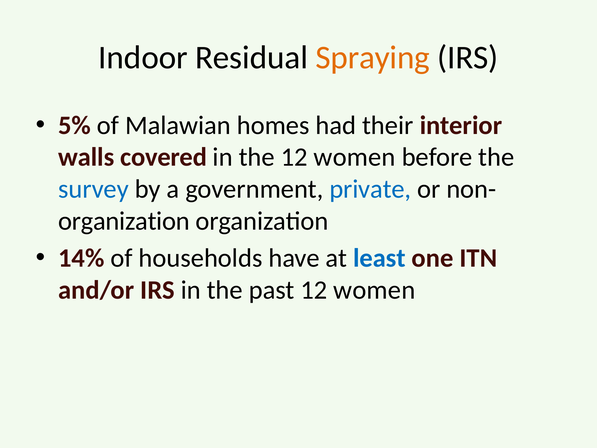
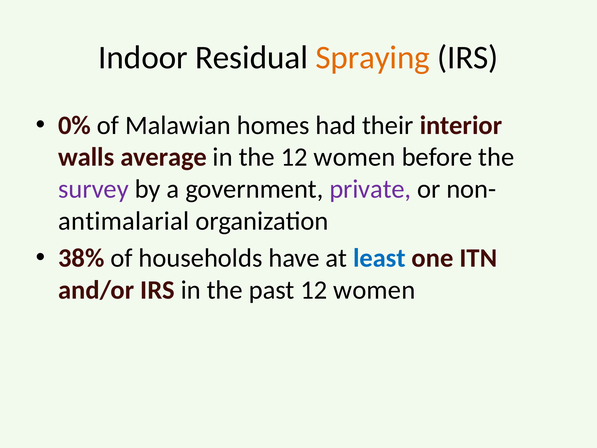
5%: 5% -> 0%
covered: covered -> average
survey colour: blue -> purple
private colour: blue -> purple
organization at (124, 221): organization -> antimalarial
14%: 14% -> 38%
